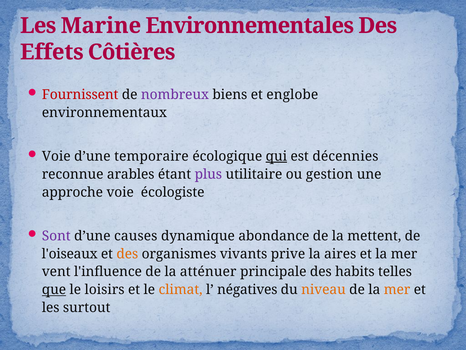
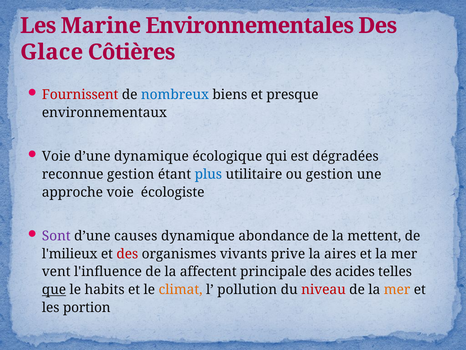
Effets: Effets -> Glace
nombreux colour: purple -> blue
englobe: englobe -> presque
d’une temporaire: temporaire -> dynamique
qui underline: present -> none
décennies: décennies -> dégradées
reconnue arables: arables -> gestion
plus colour: purple -> blue
l'oiseaux: l'oiseaux -> l'milieux
des at (127, 254) colour: orange -> red
atténuer: atténuer -> affectent
habits: habits -> acides
loisirs: loisirs -> habits
négatives: négatives -> pollution
niveau colour: orange -> red
surtout: surtout -> portion
